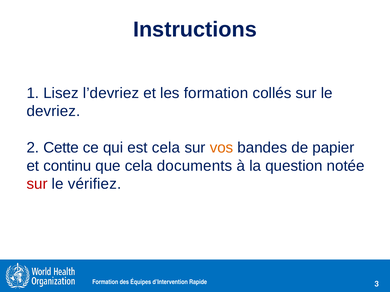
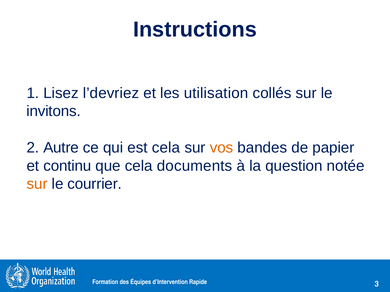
les formation: formation -> utilisation
devriez: devriez -> invitons
Cette: Cette -> Autre
sur at (37, 184) colour: red -> orange
vérifiez: vérifiez -> courrier
